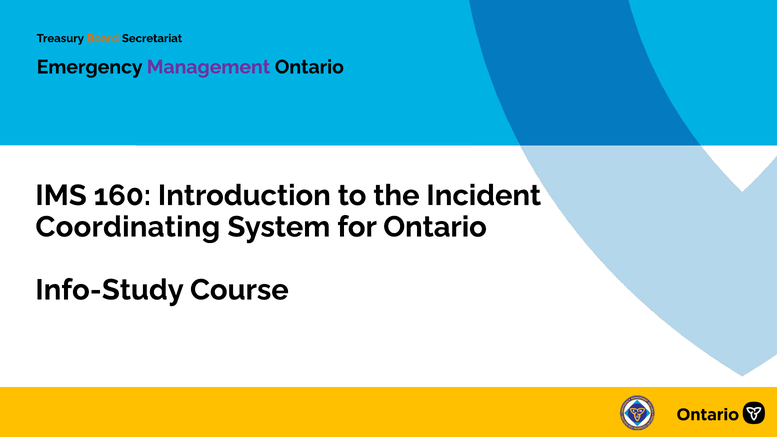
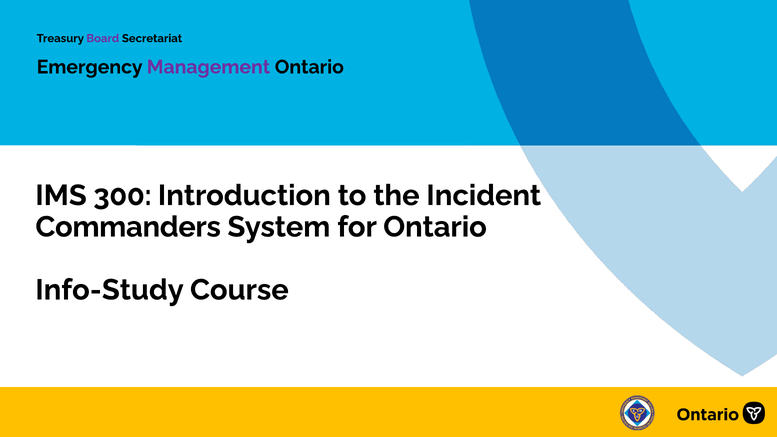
Board colour: orange -> purple
160: 160 -> 300
Coordinating: Coordinating -> Commanders
